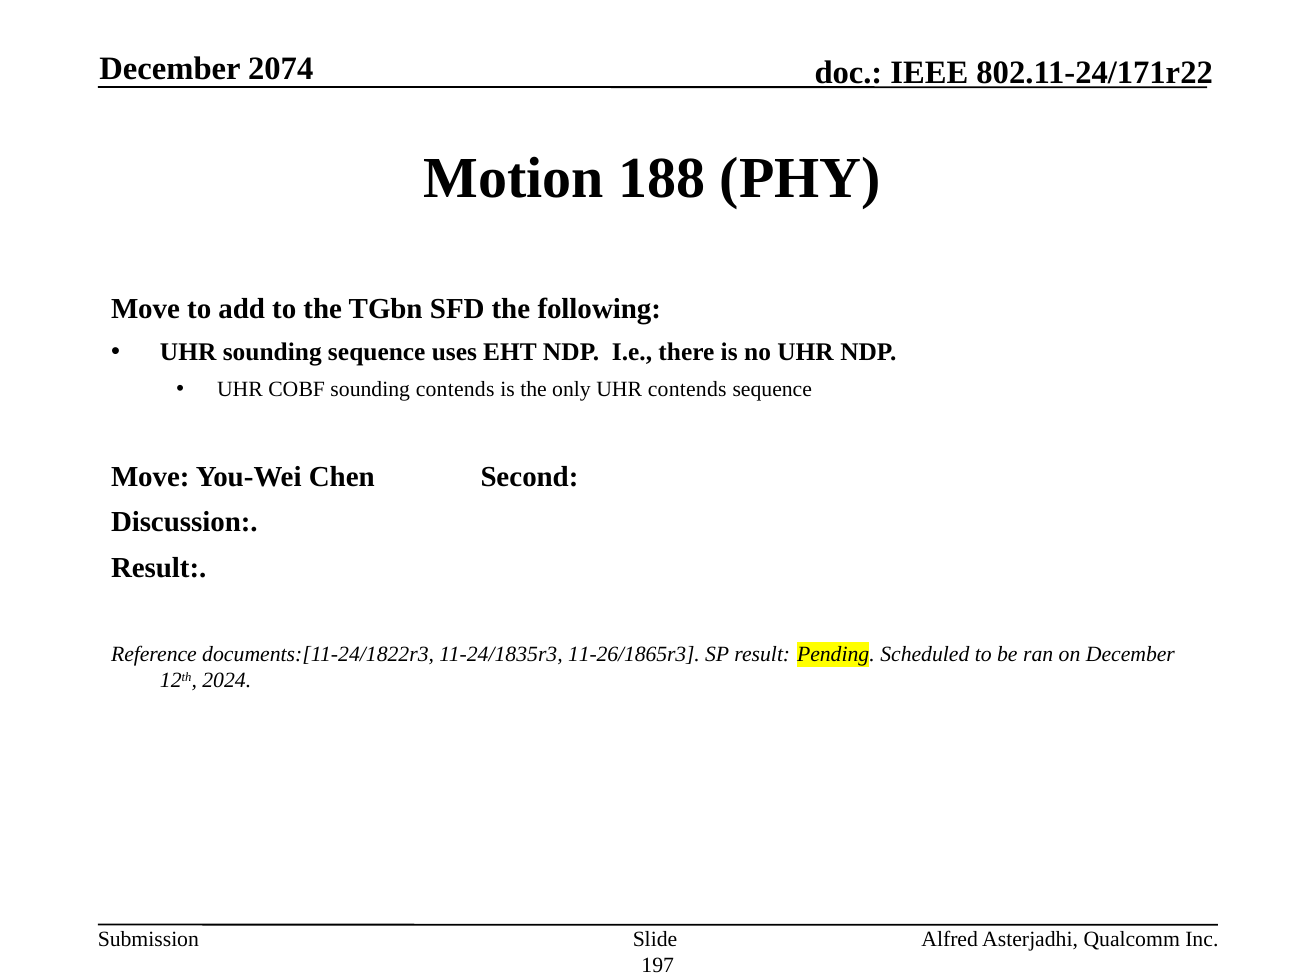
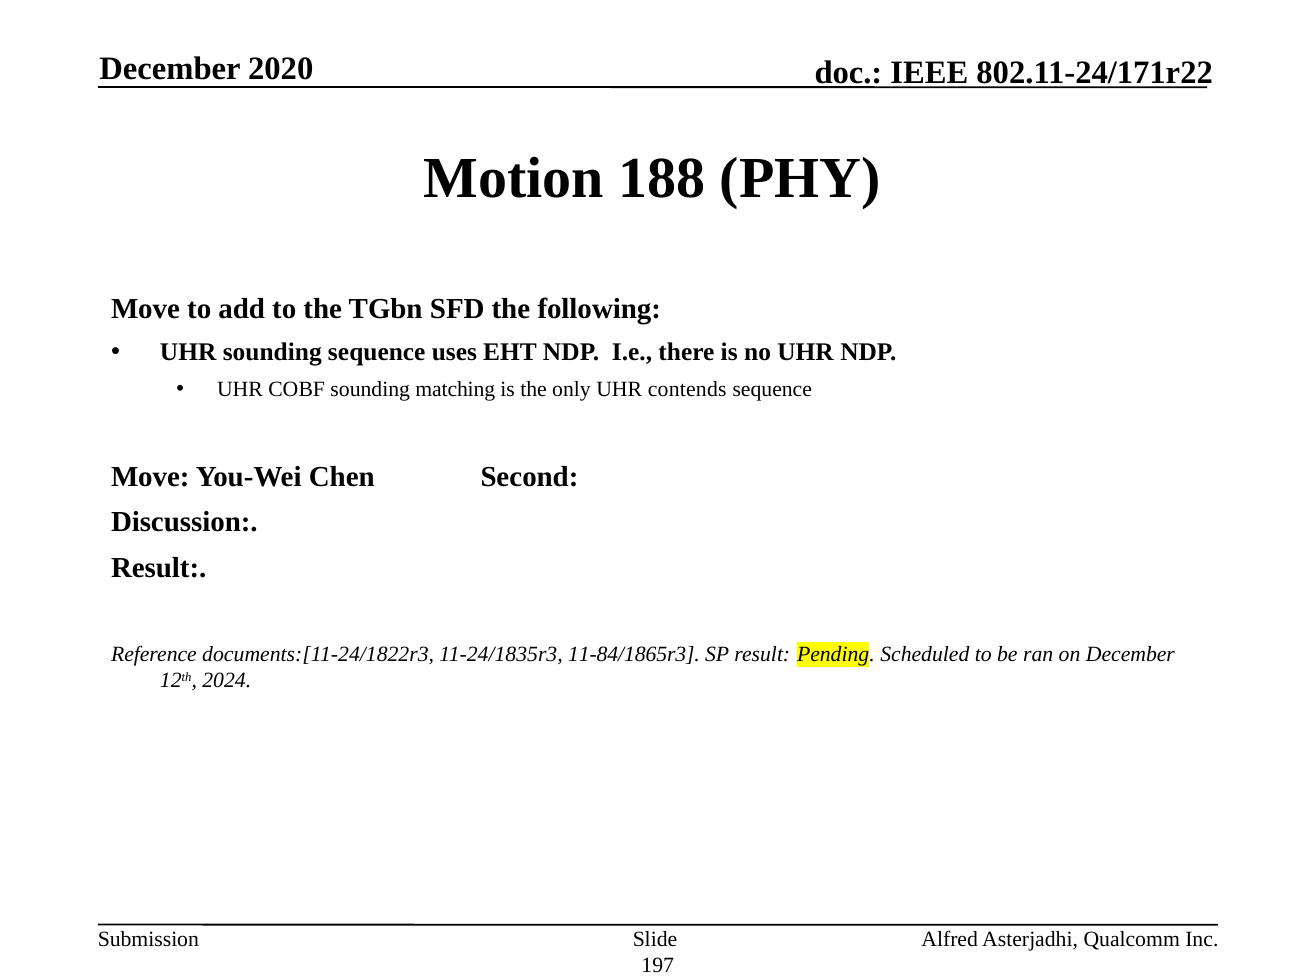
2074: 2074 -> 2020
sounding contends: contends -> matching
11-26/1865r3: 11-26/1865r3 -> 11-84/1865r3
